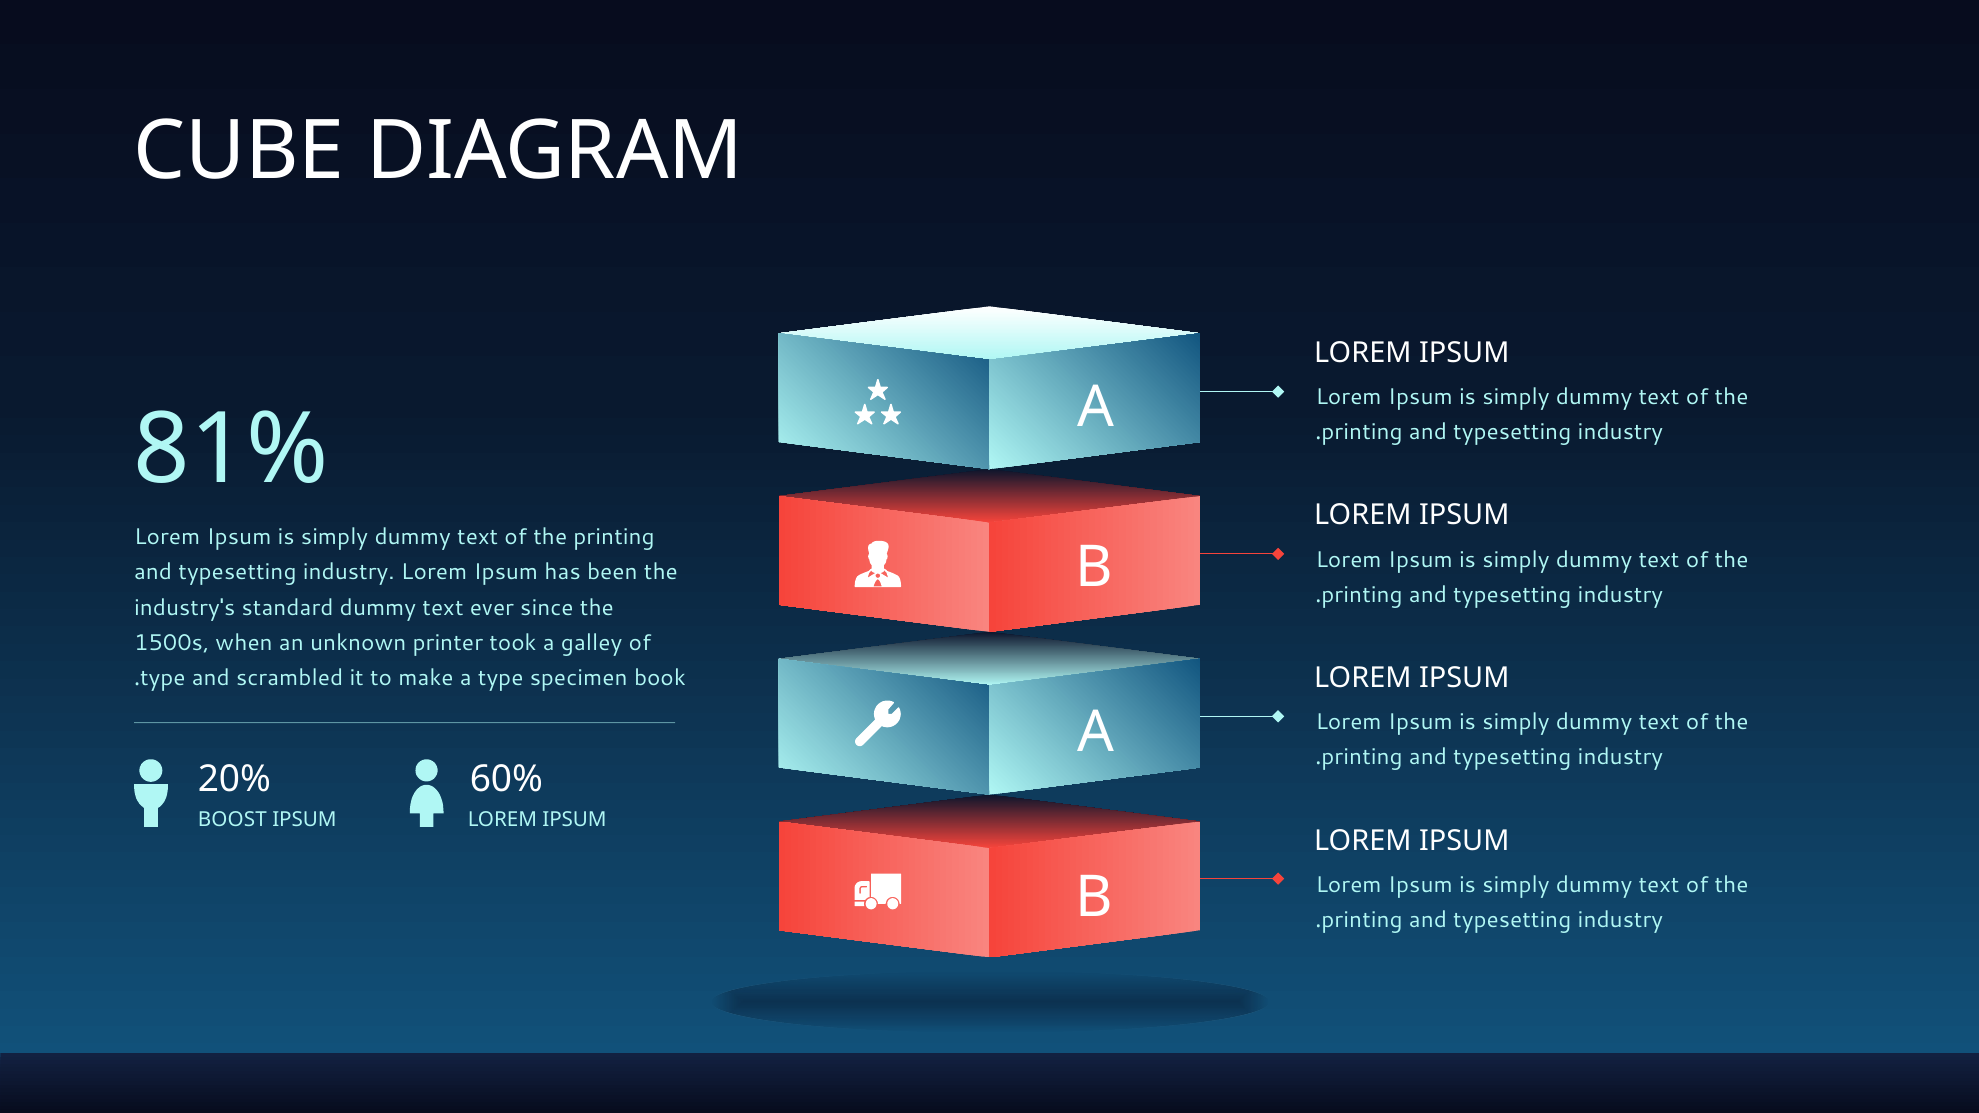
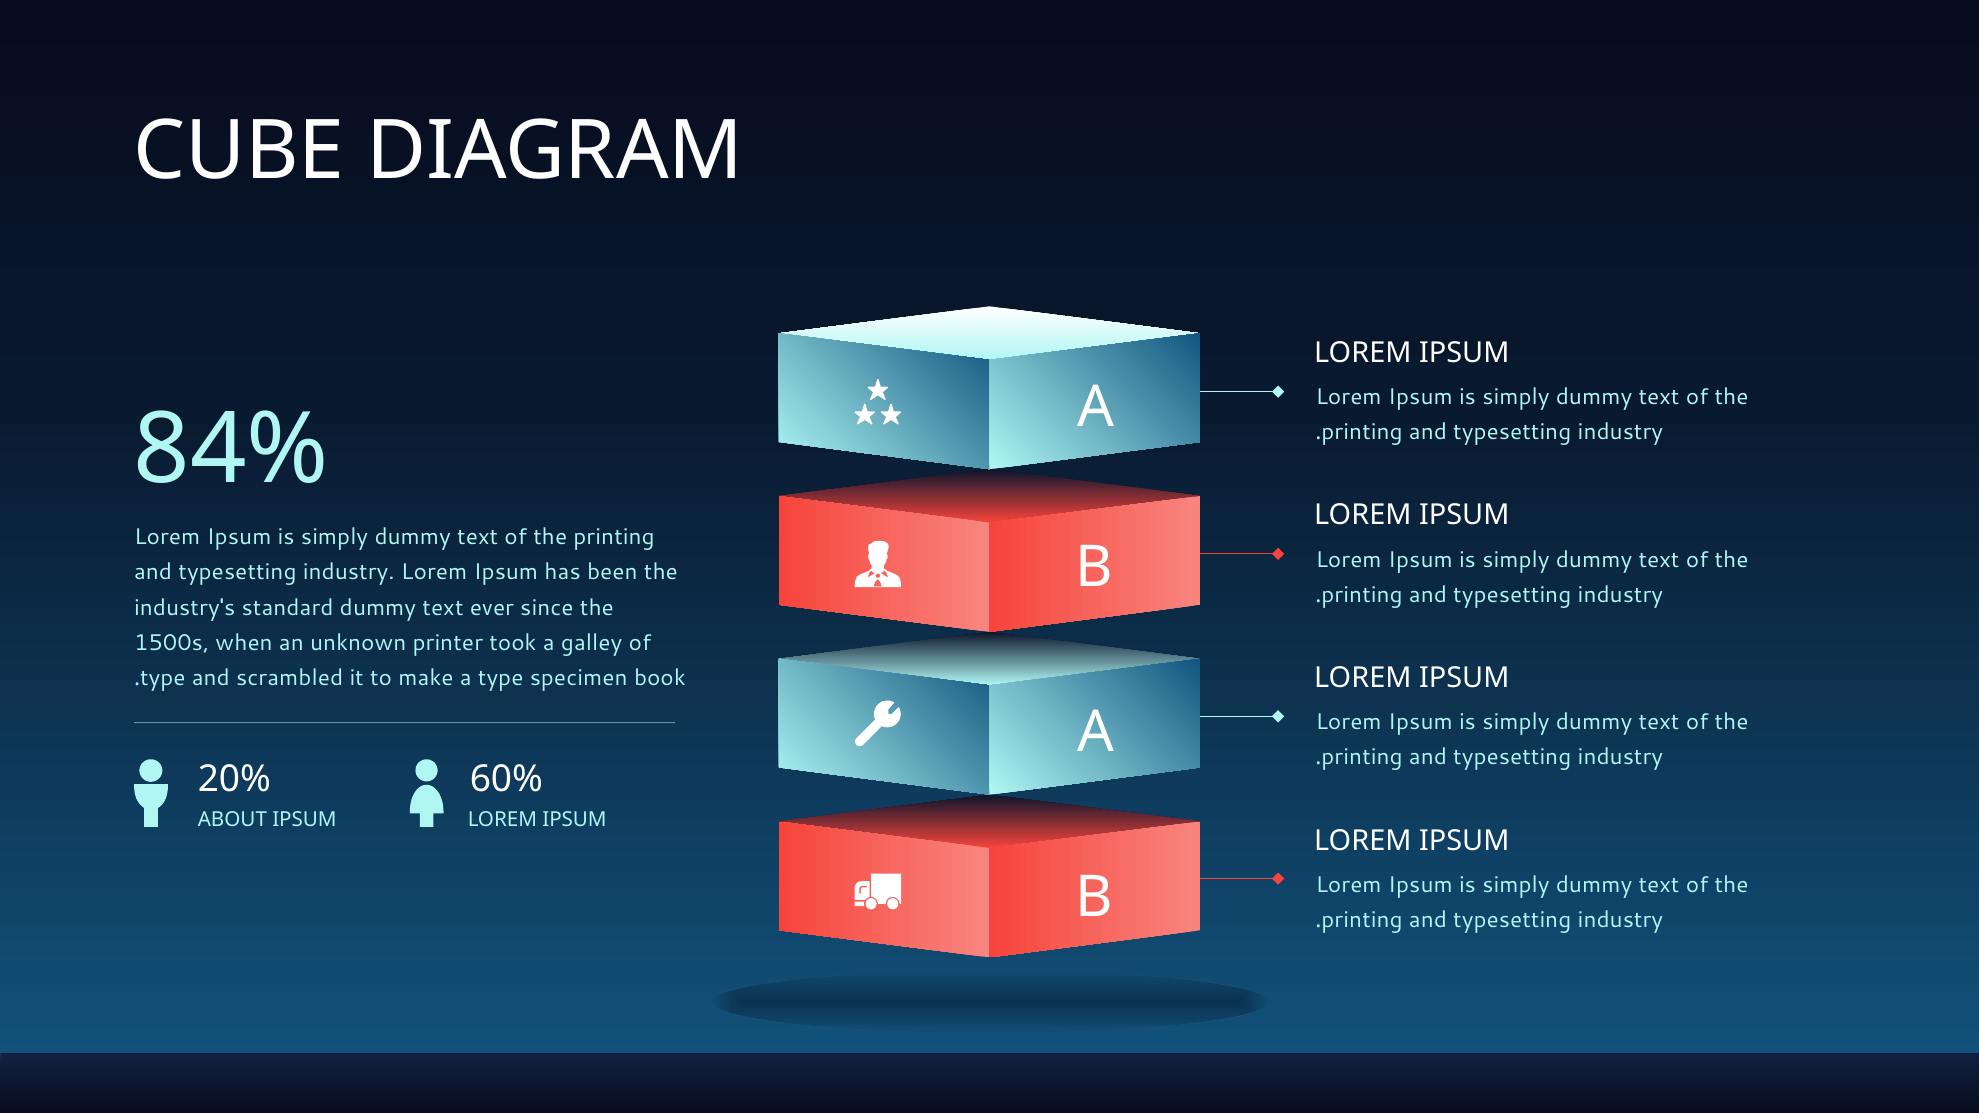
81%: 81% -> 84%
BOOST: BOOST -> ABOUT
